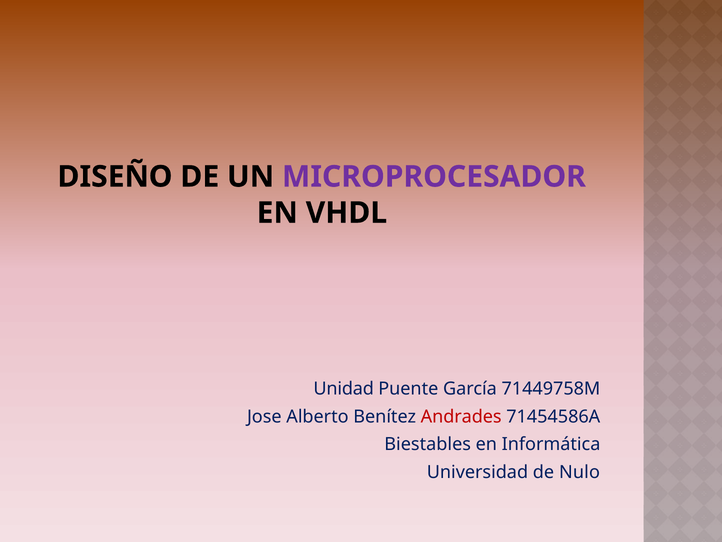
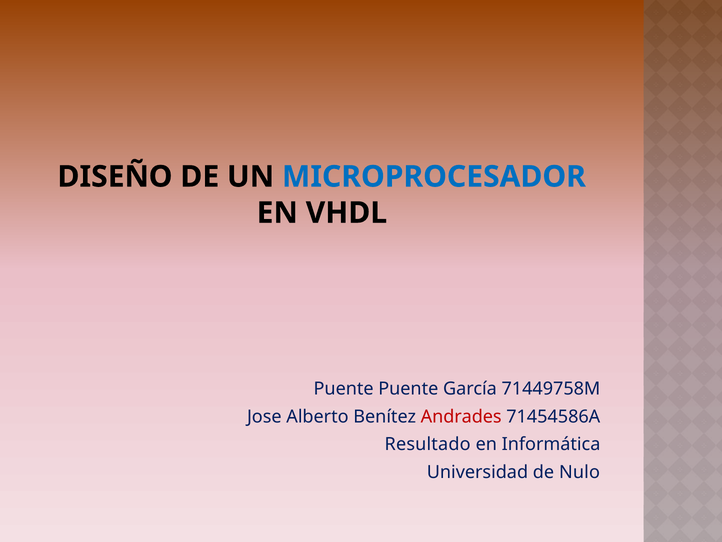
MICROPROCESADOR colour: purple -> blue
Unidad at (344, 389): Unidad -> Puente
Biestables: Biestables -> Resultado
